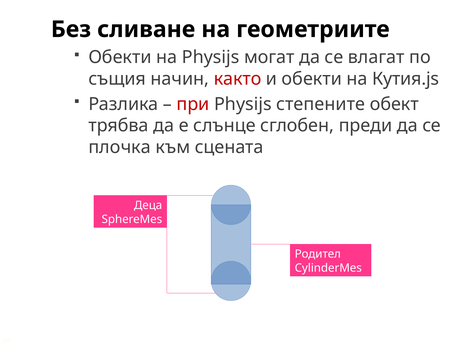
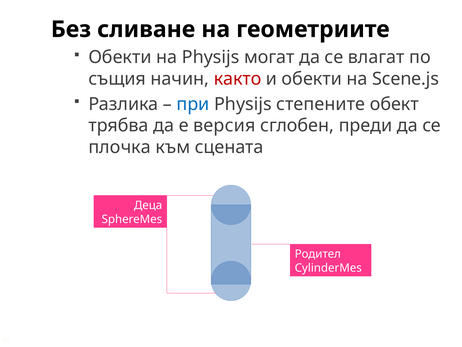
Кутия.js: Кутия.js -> Scene.js
при colour: red -> blue
слънце: слънце -> версия
